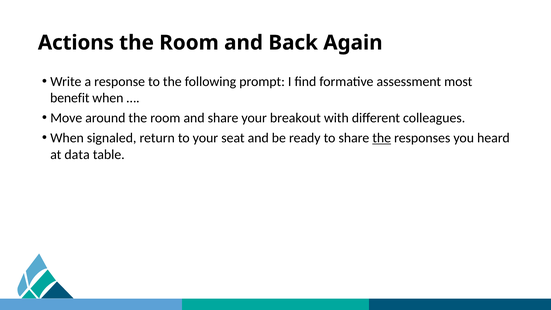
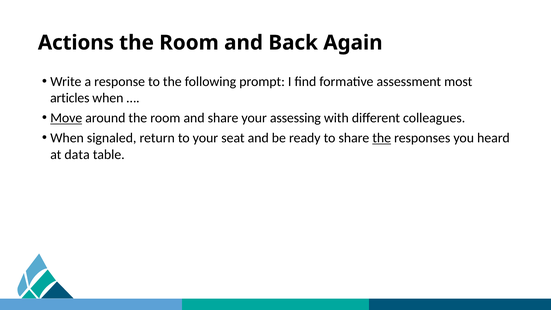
benefit: benefit -> articles
Move underline: none -> present
breakout: breakout -> assessing
